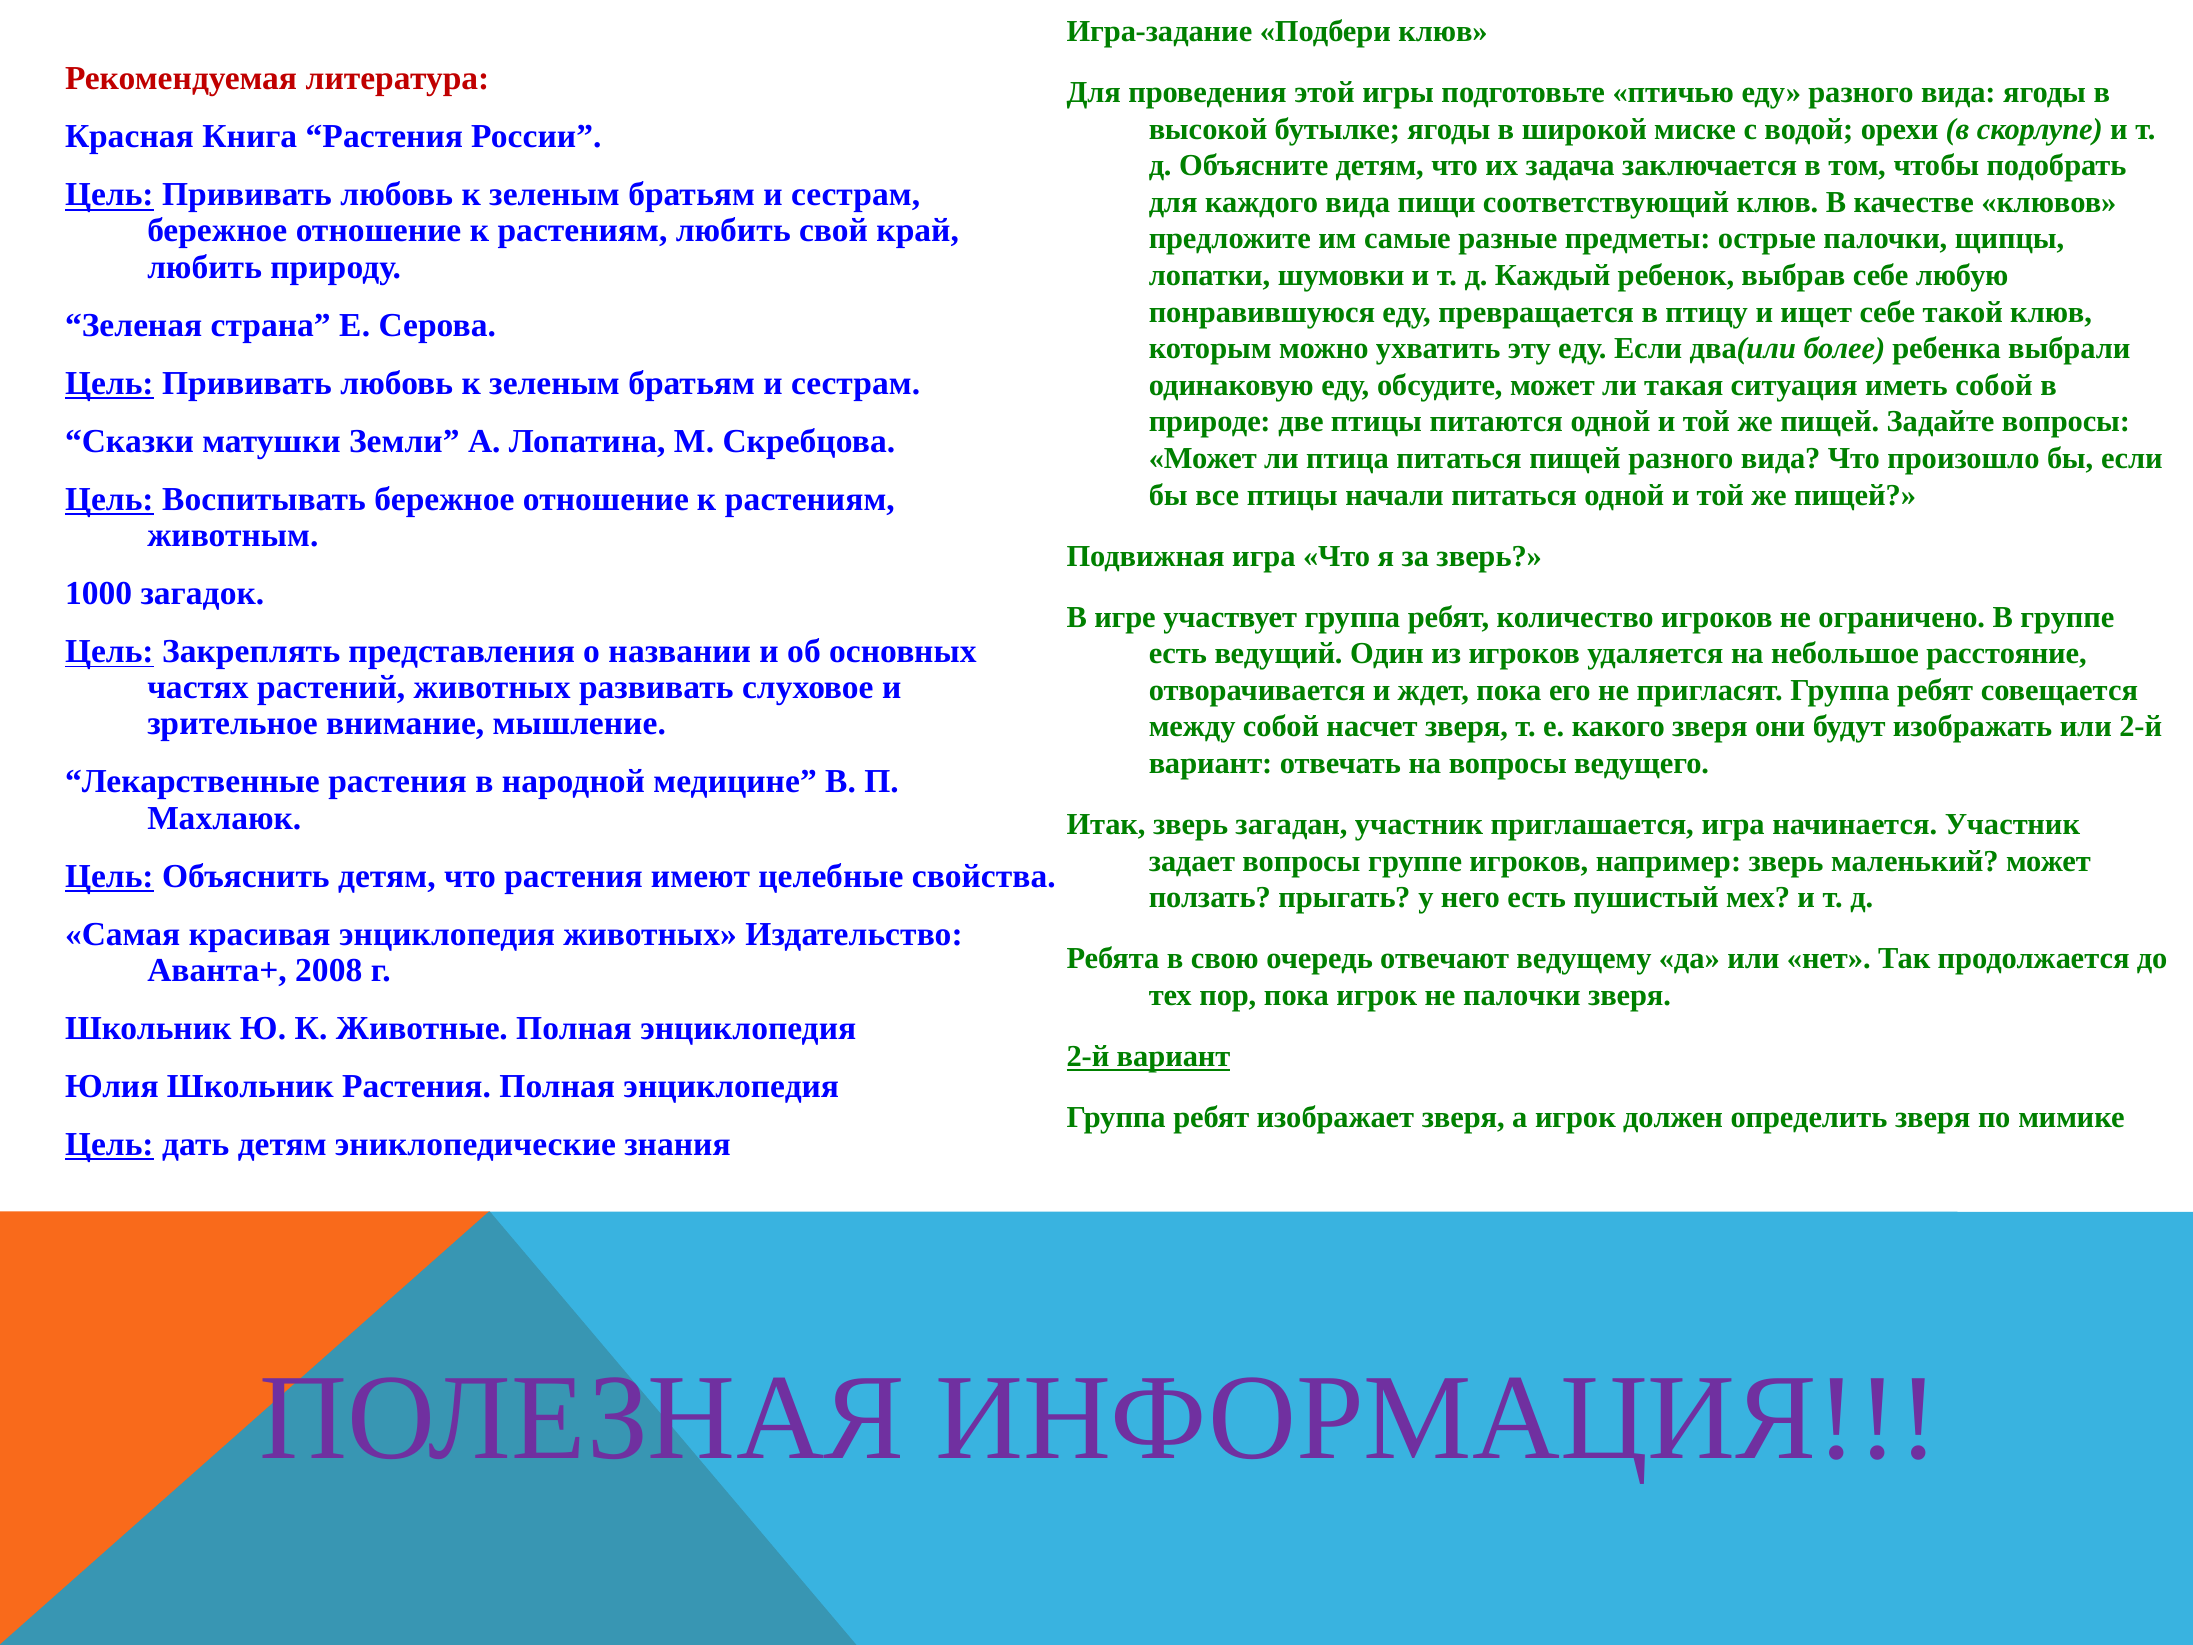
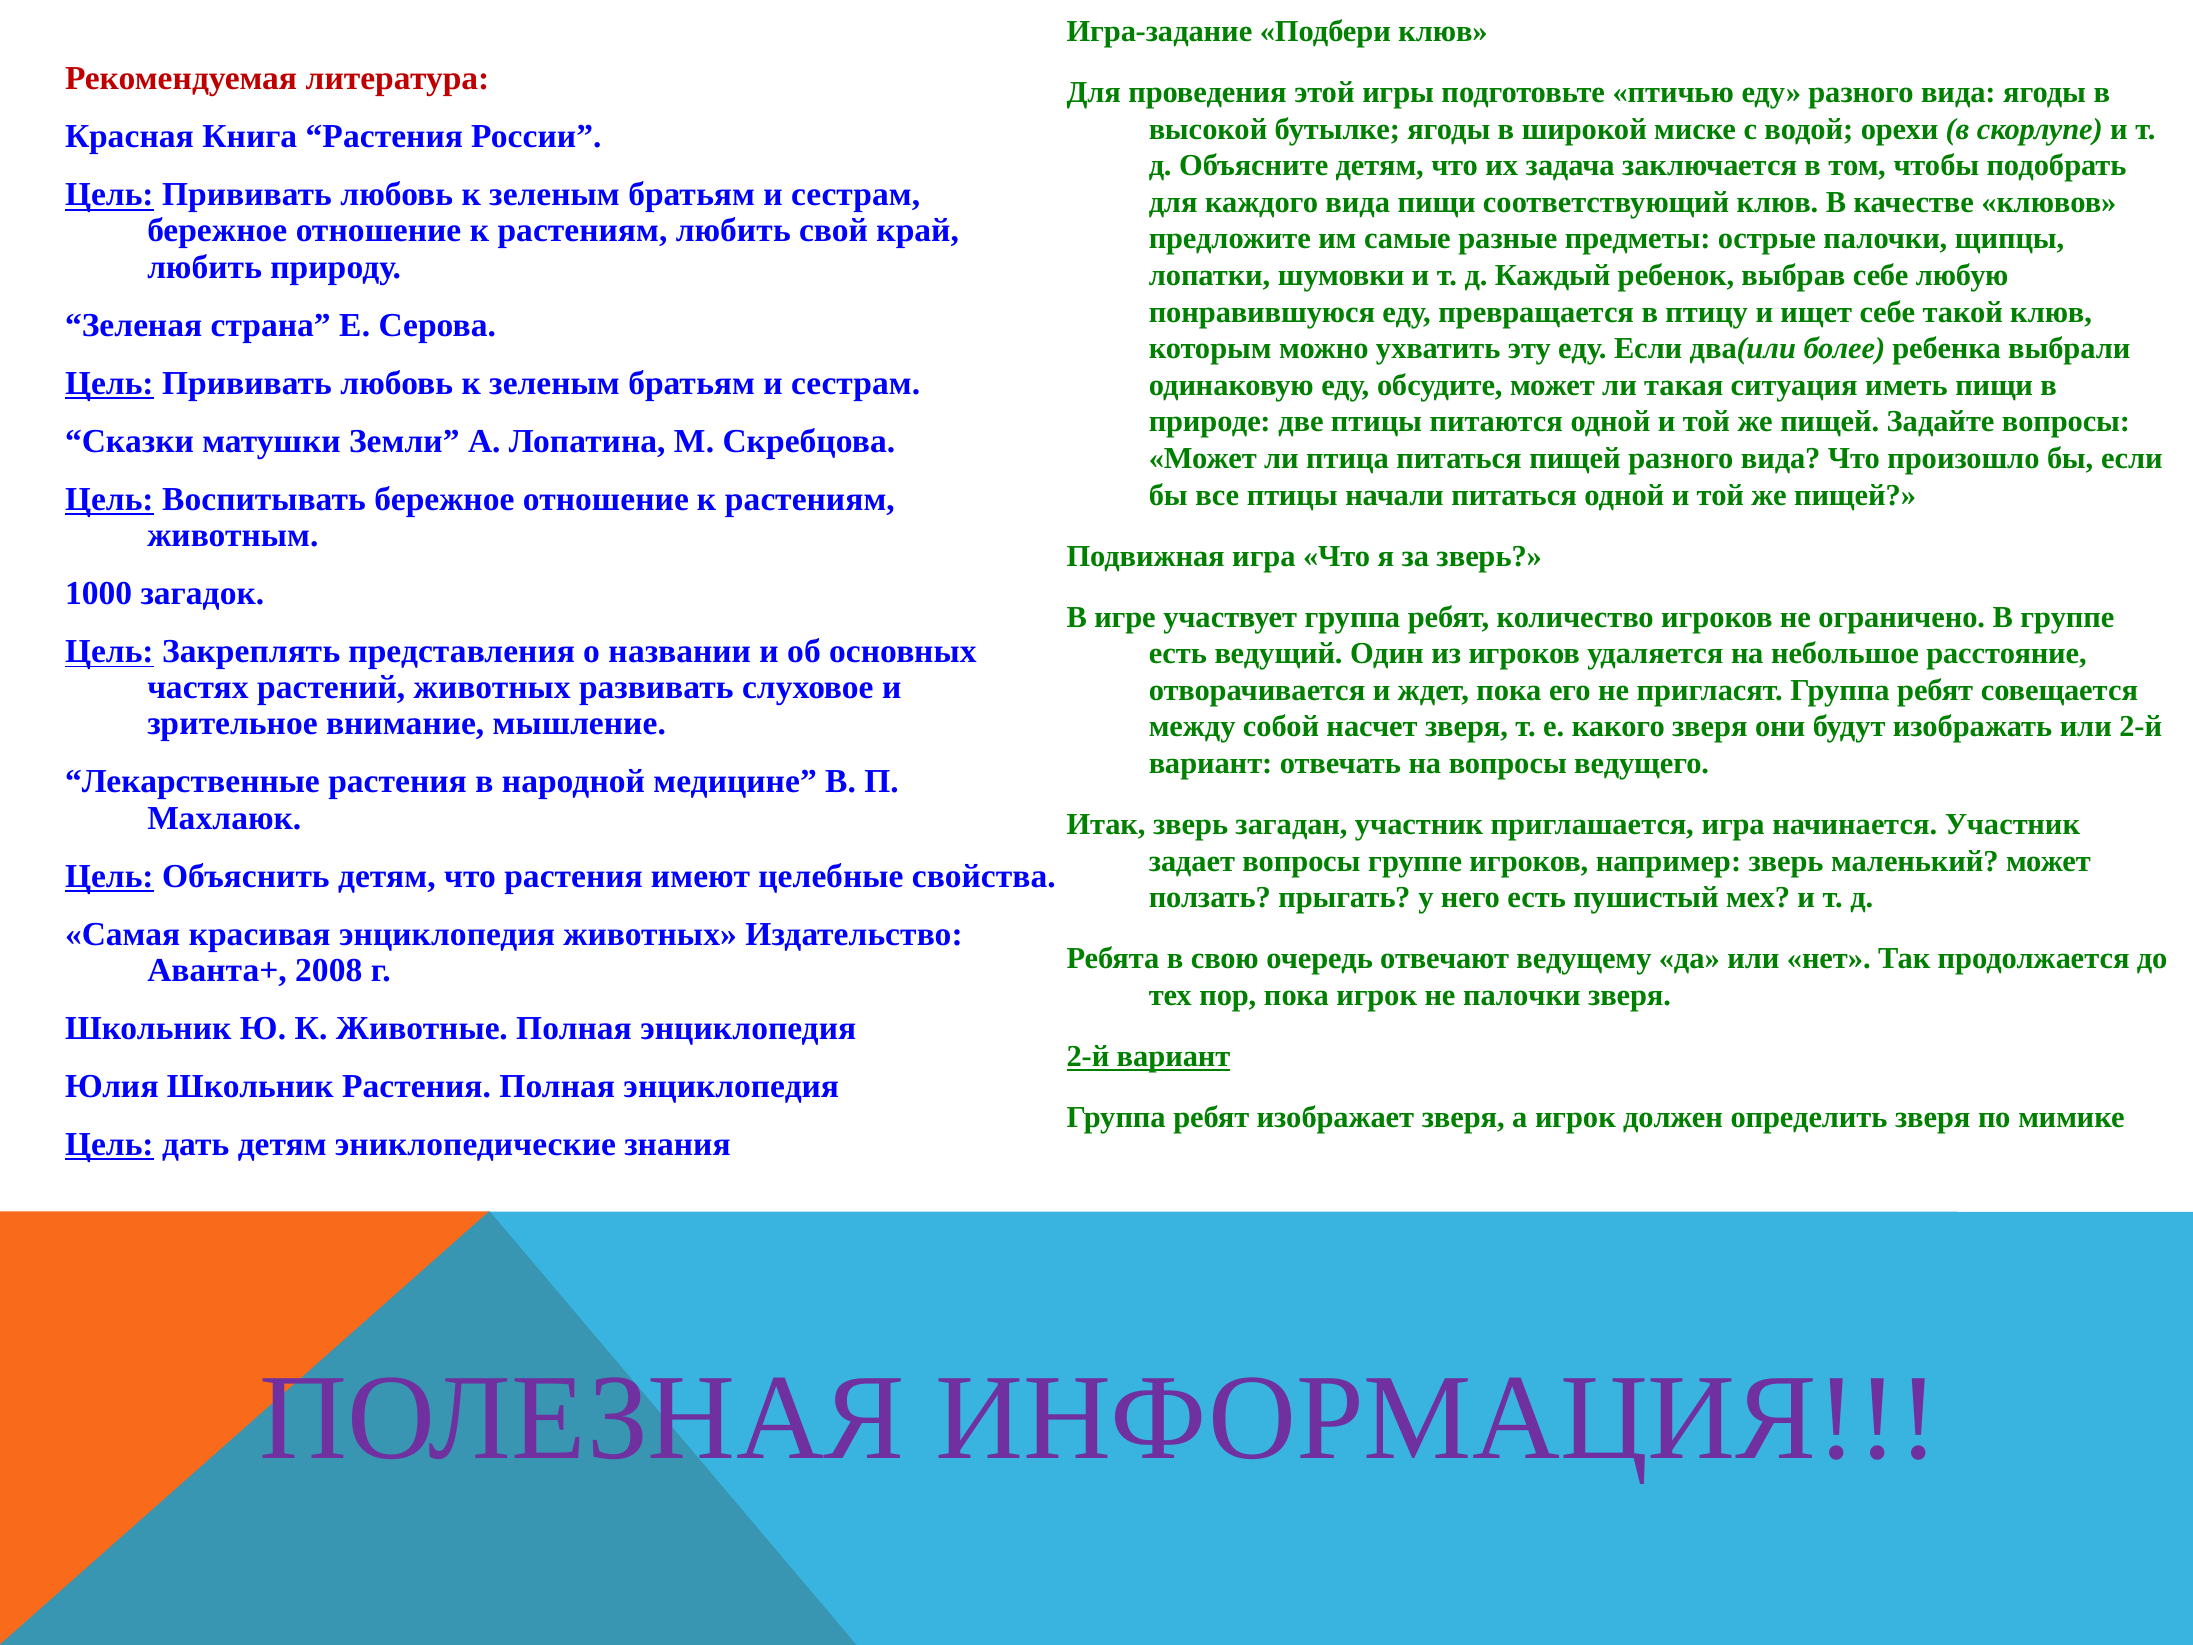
иметь собой: собой -> пищи
